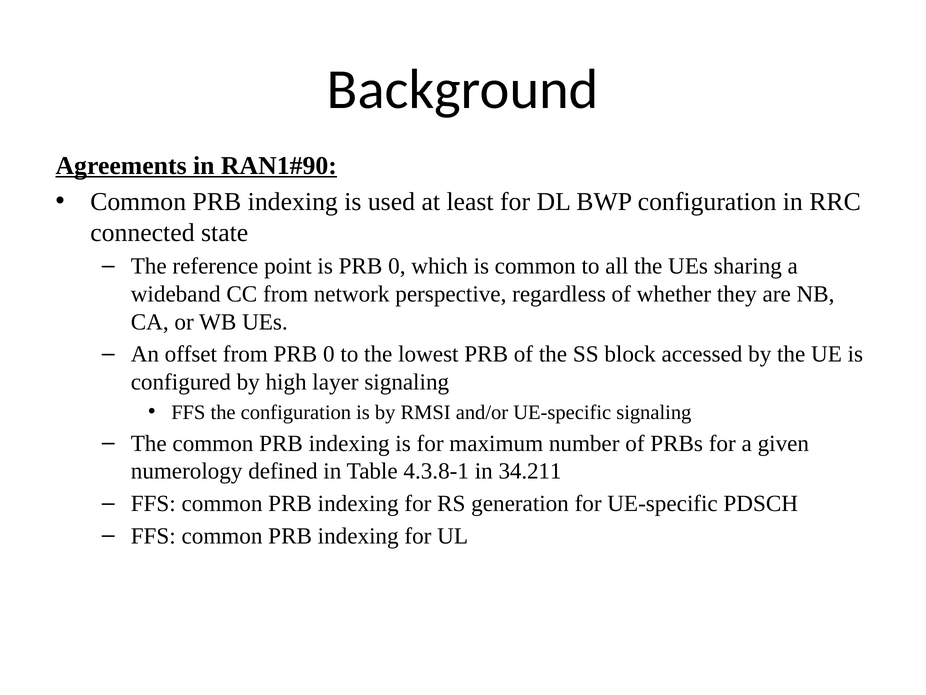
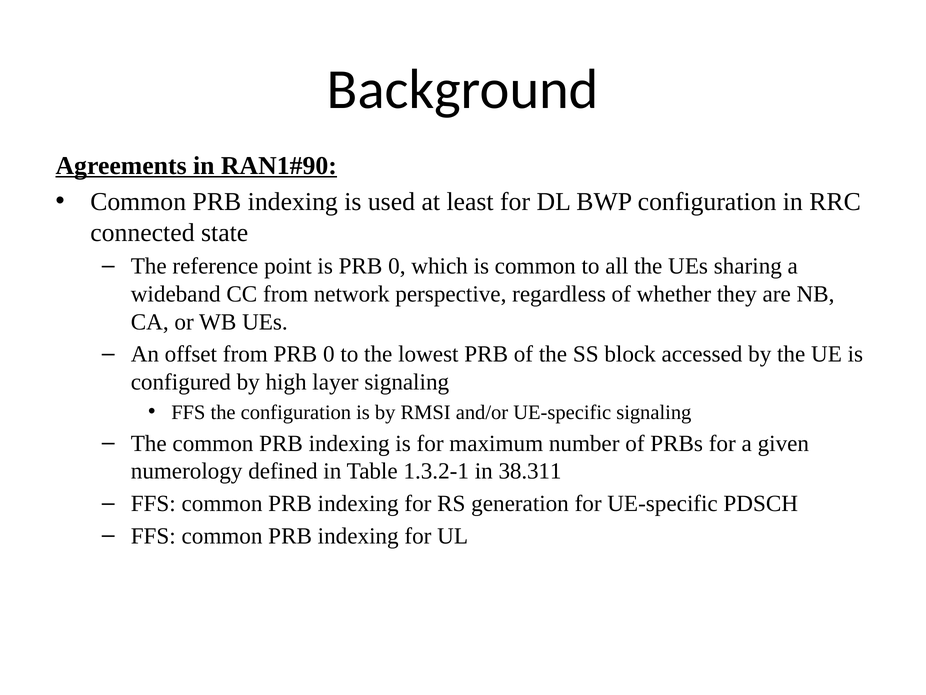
4.3.8-1: 4.3.8-1 -> 1.3.2-1
34.211: 34.211 -> 38.311
